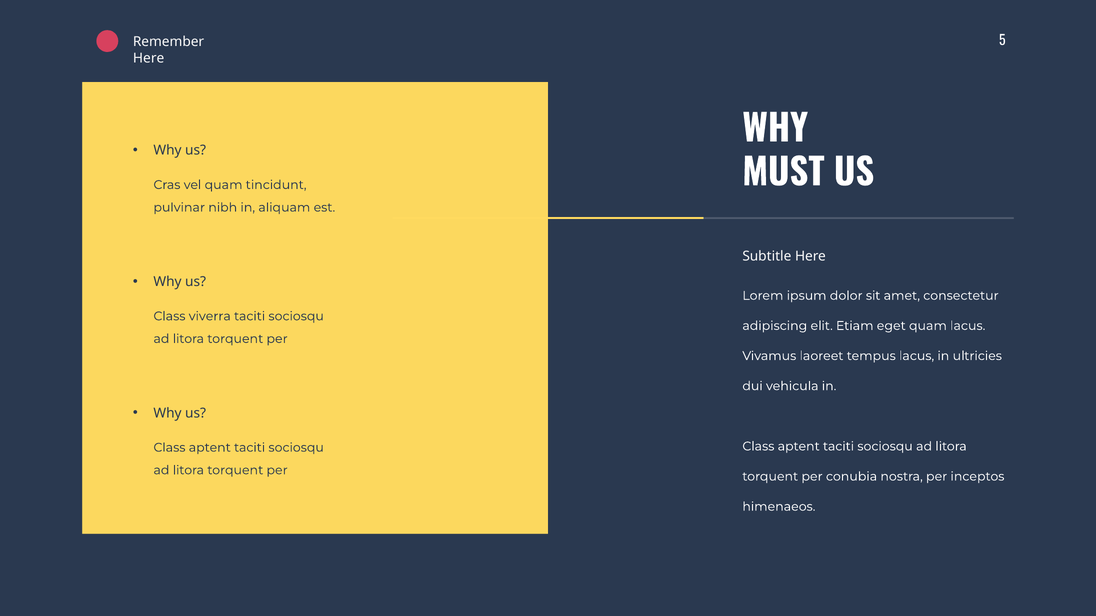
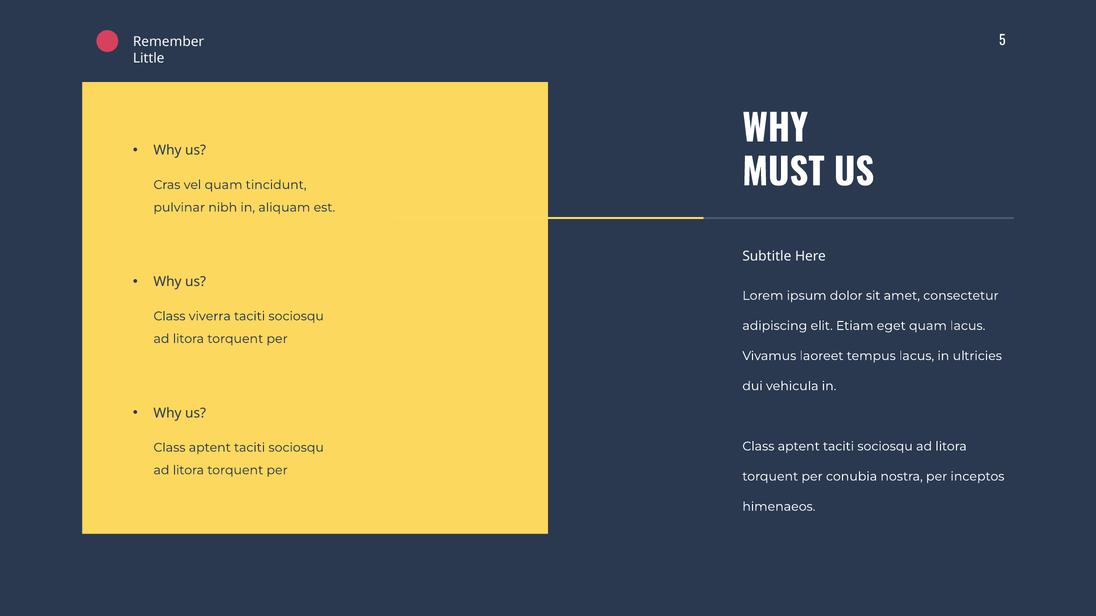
Here at (149, 58): Here -> Little
